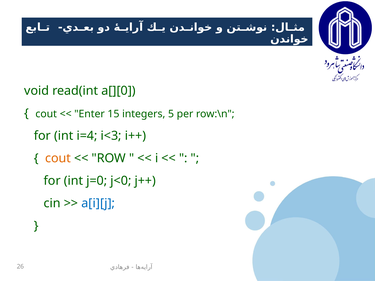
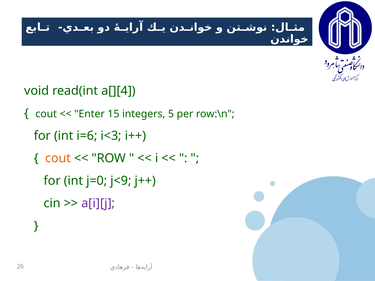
a[][0: a[][0 -> a[][4
i=4: i=4 -> i=6
j<0: j<0 -> j<9
a[i][j colour: blue -> purple
